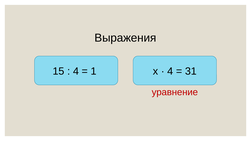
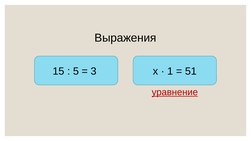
4 at (76, 71): 4 -> 5
1: 1 -> 3
4 at (170, 71): 4 -> 1
31: 31 -> 51
уравнение underline: none -> present
